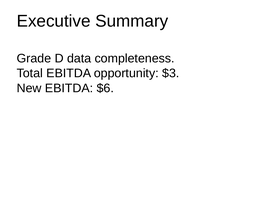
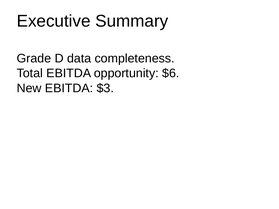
$3: $3 -> $6
$6: $6 -> $3
